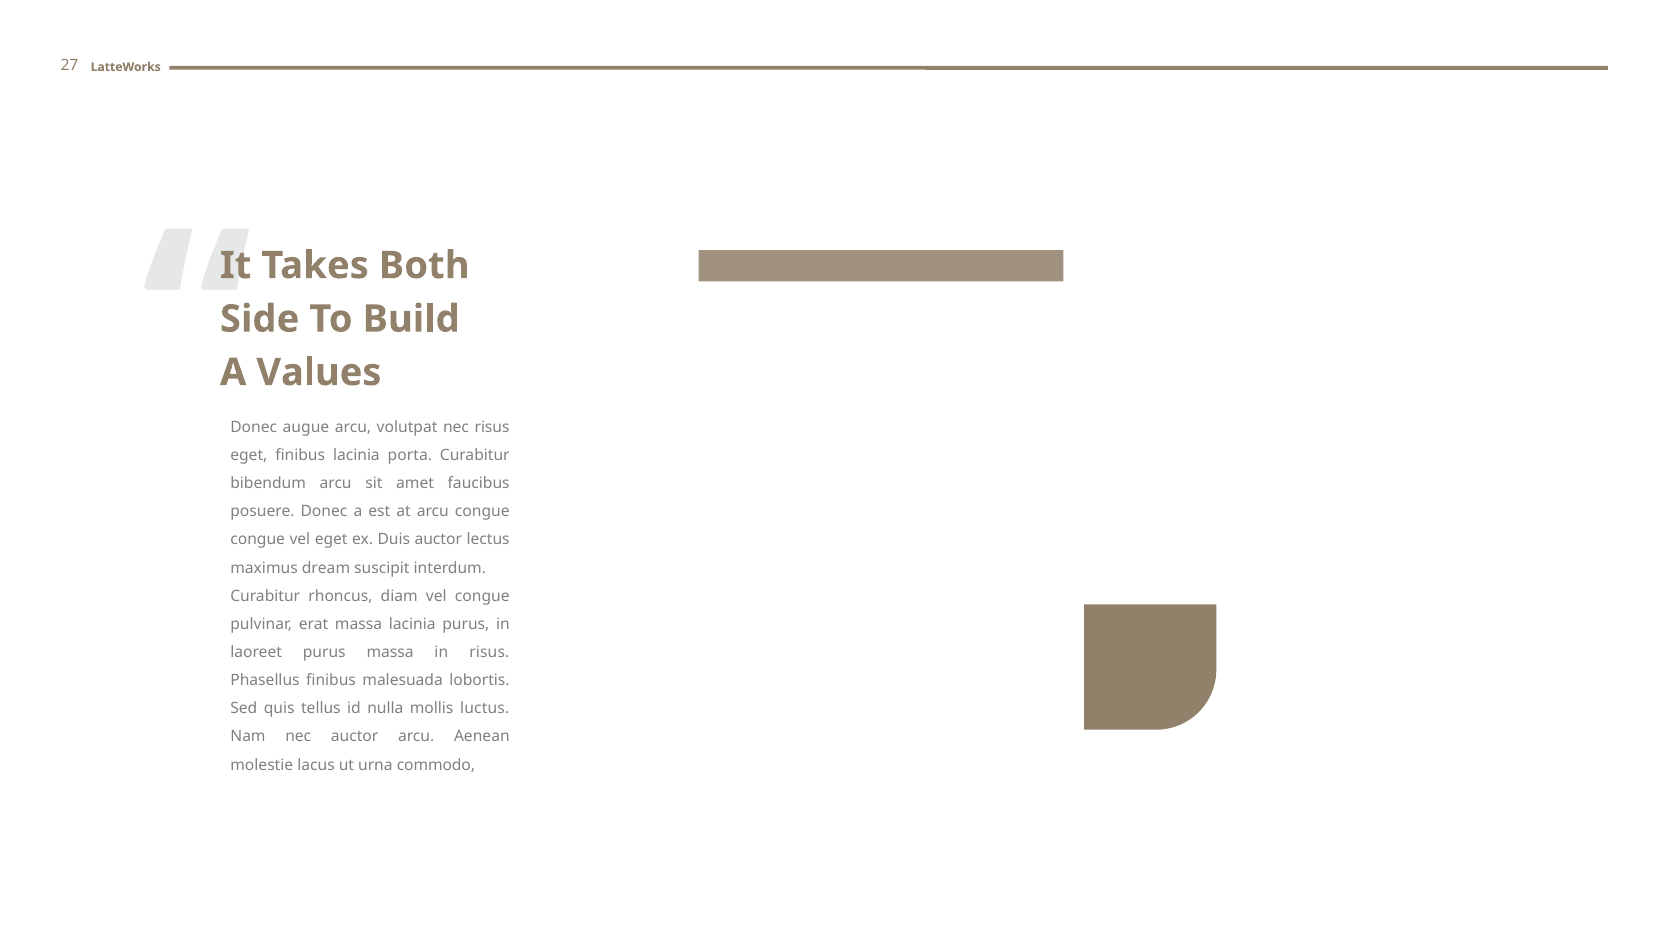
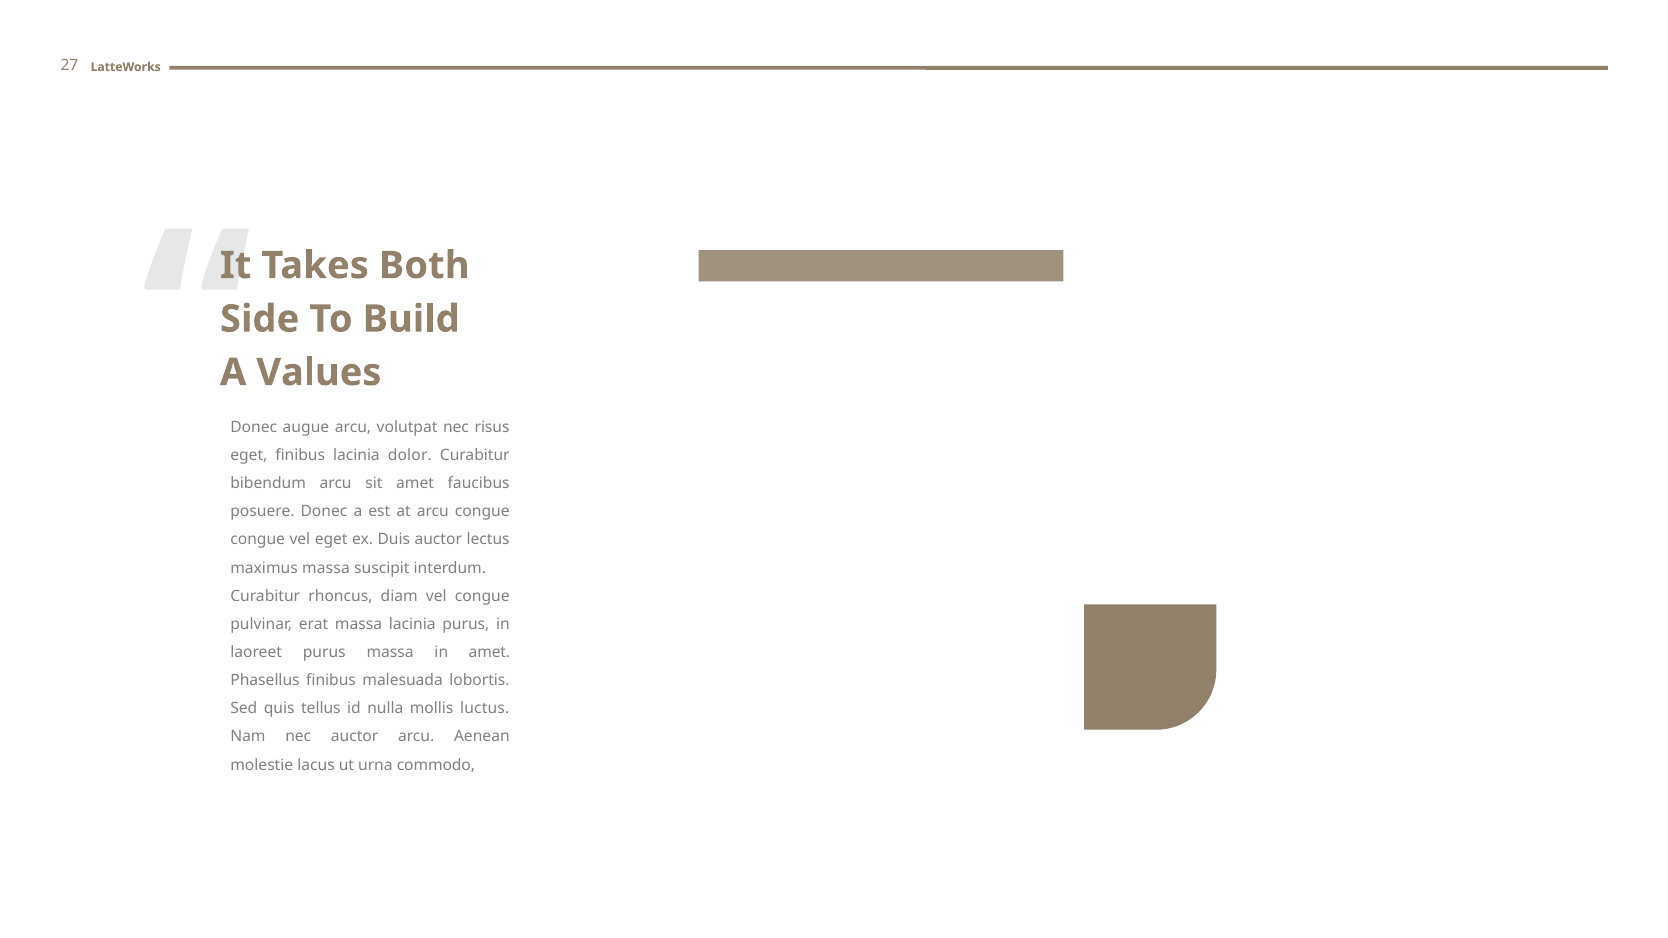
porta: porta -> dolor
maximus dream: dream -> massa
in risus: risus -> amet
